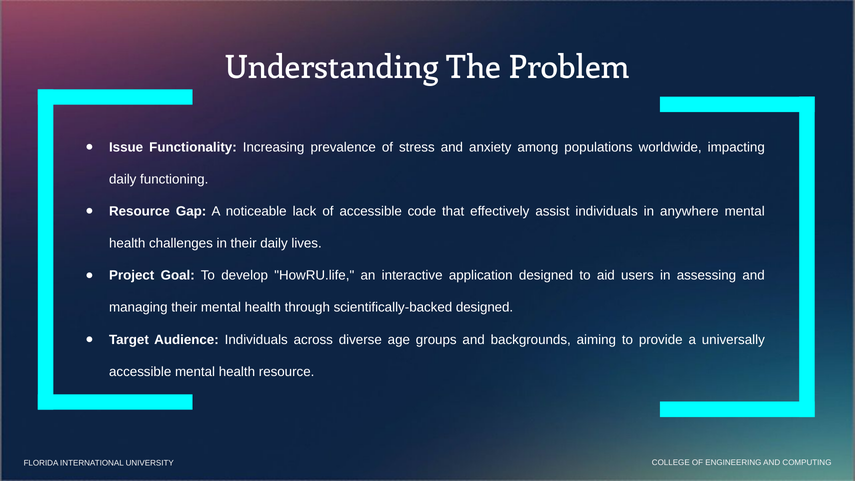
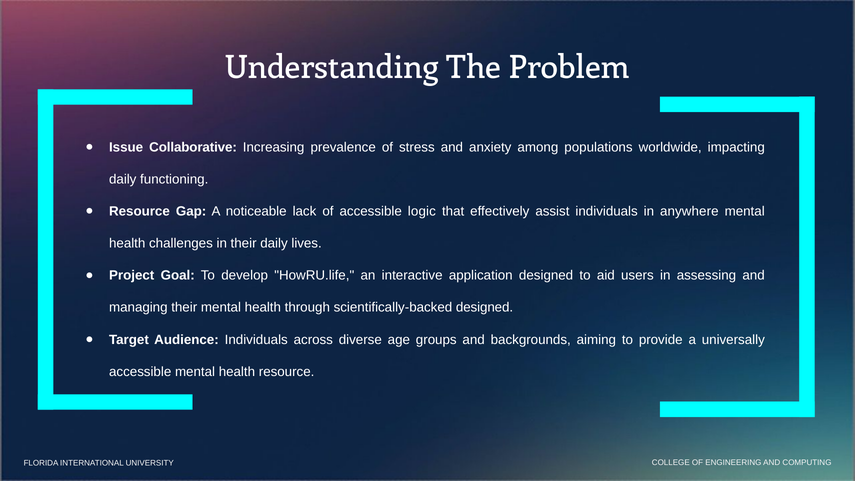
Functionality: Functionality -> Collaborative
code: code -> logic
